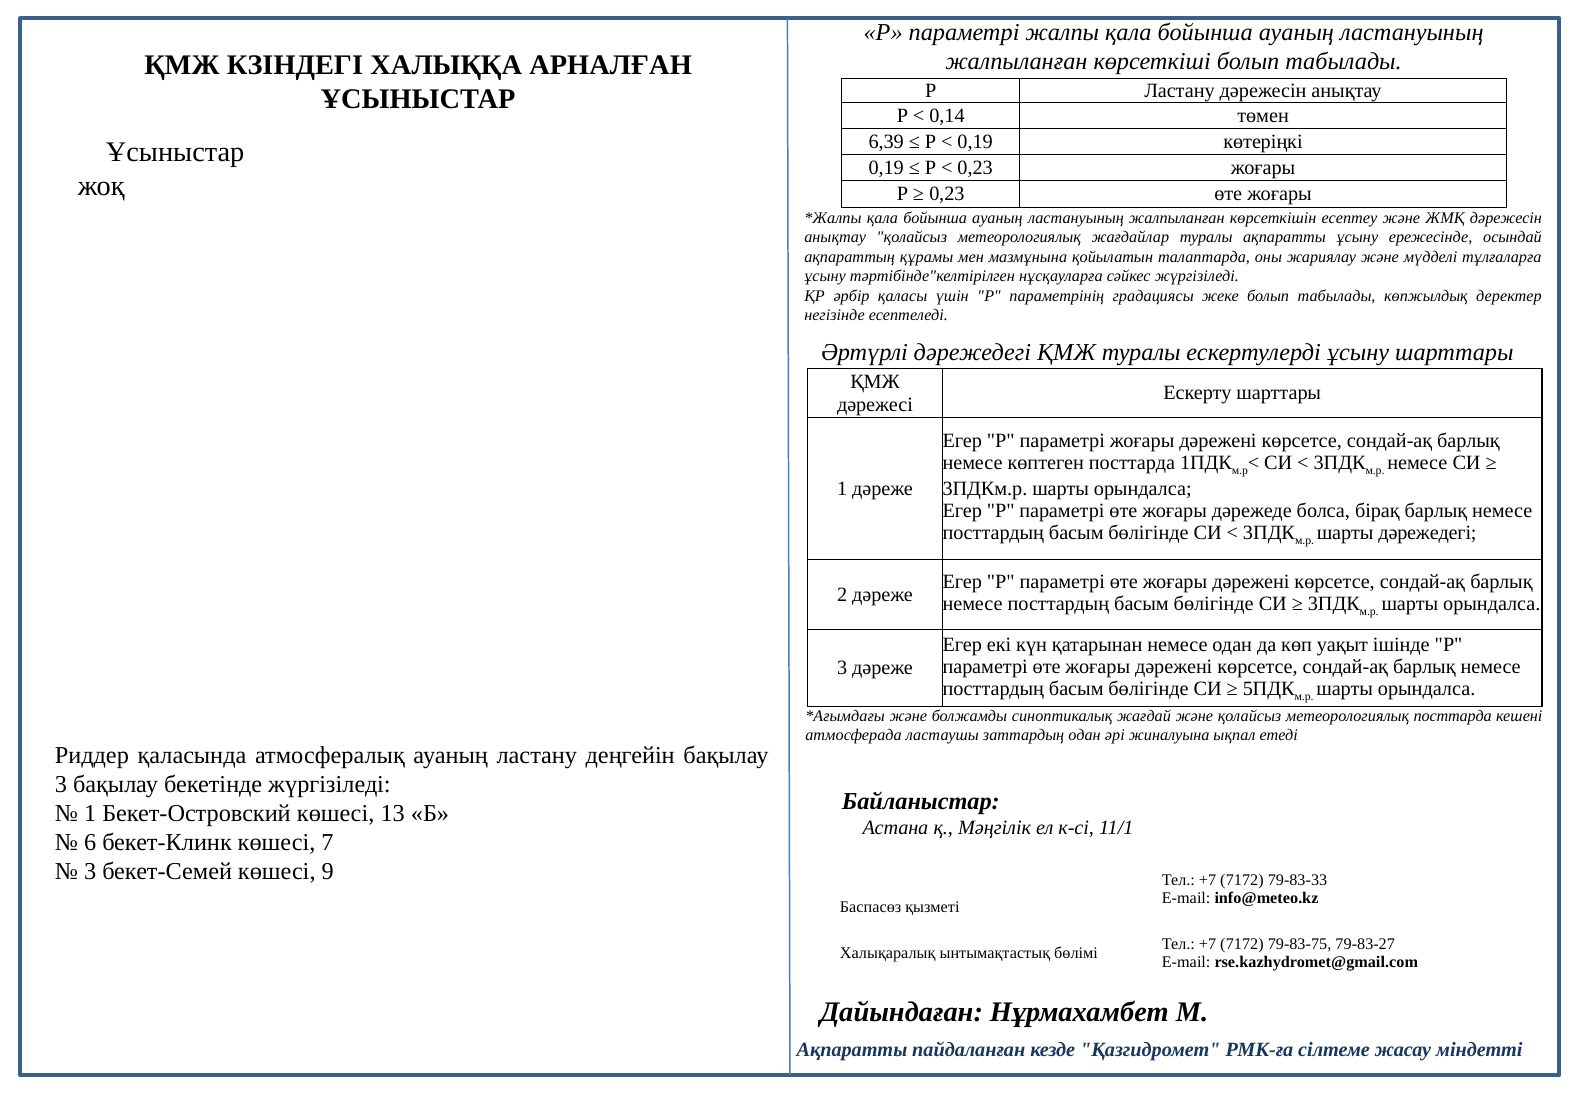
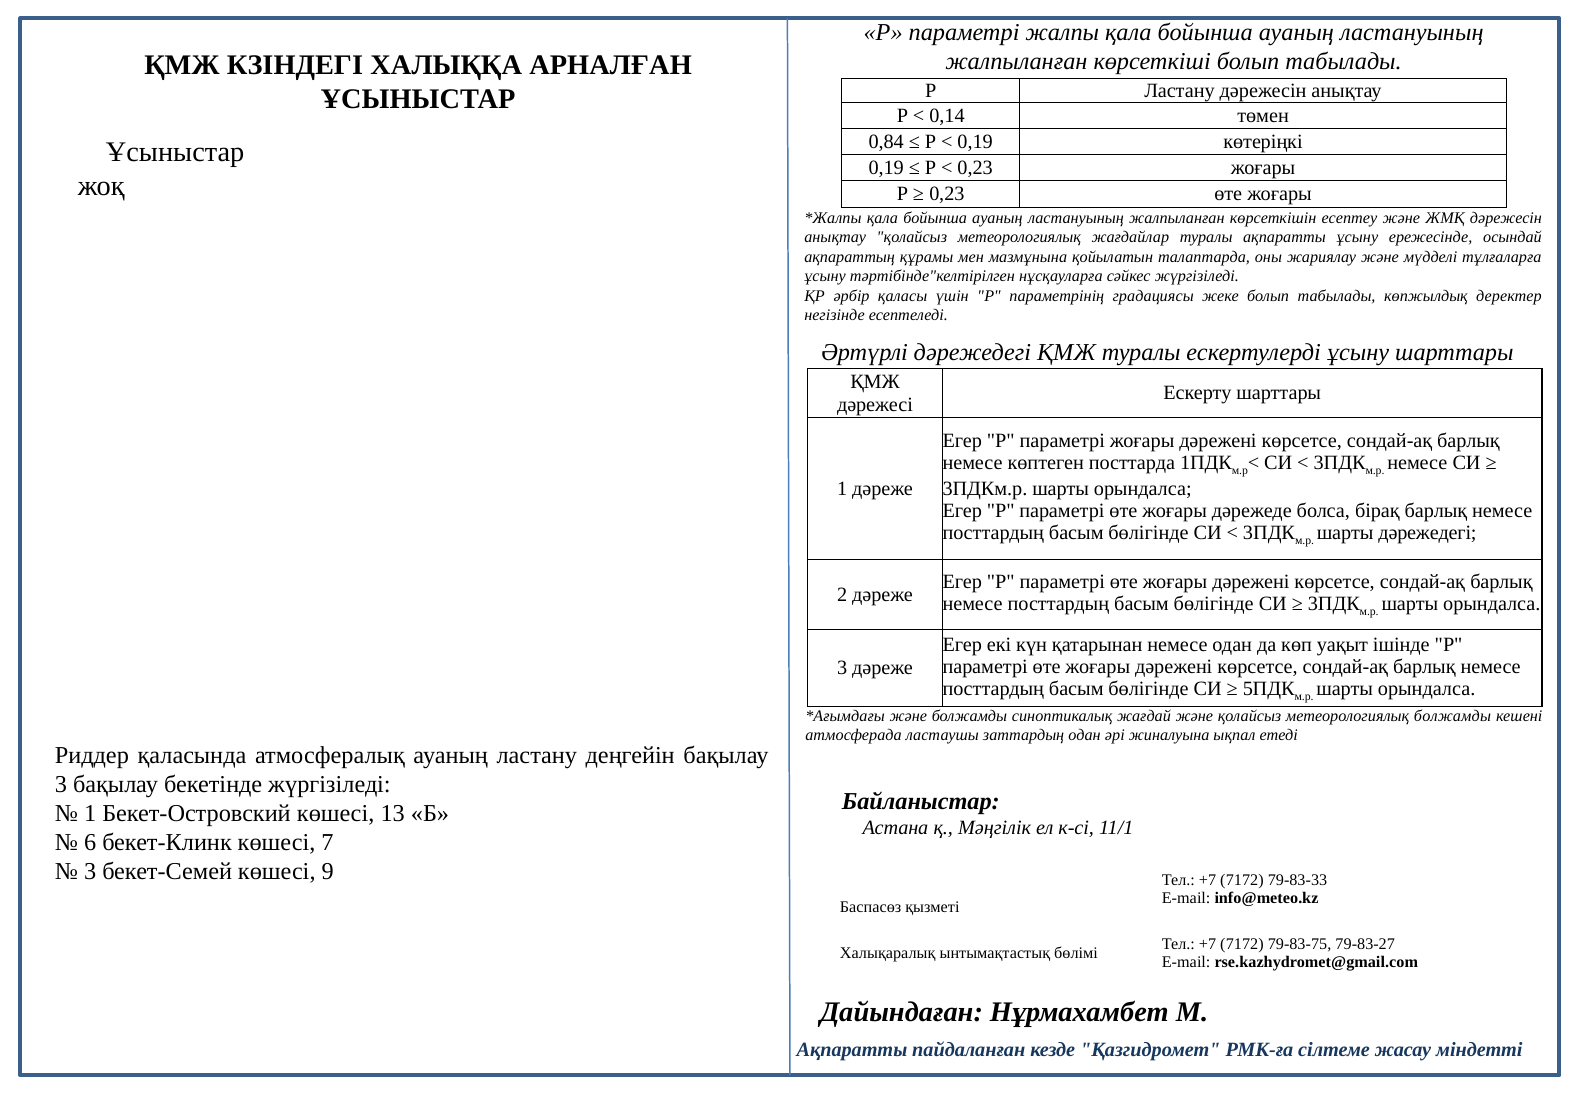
6,39: 6,39 -> 0,84
метеорологиялық посттарда: посттарда -> болжамды
